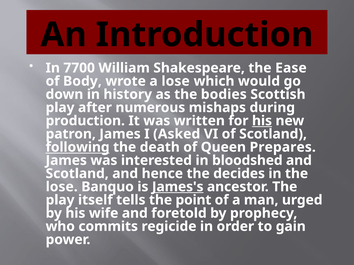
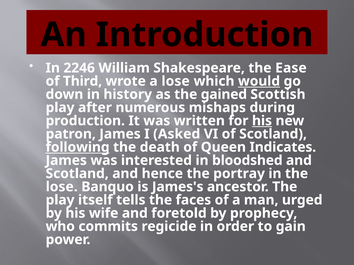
7700: 7700 -> 2246
Body: Body -> Third
would underline: none -> present
bodies: bodies -> gained
Prepares: Prepares -> Indicates
decides: decides -> portray
James's underline: present -> none
point: point -> faces
